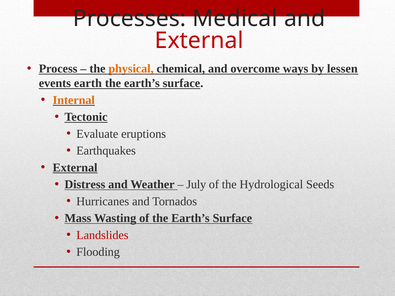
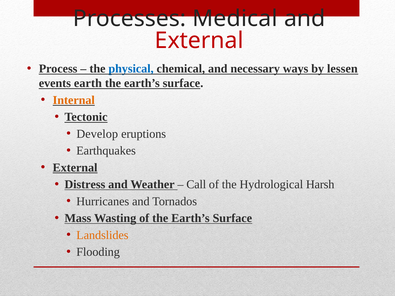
physical colour: orange -> blue
overcome: overcome -> necessary
Evaluate: Evaluate -> Develop
July: July -> Call
Seeds: Seeds -> Harsh
Landslides colour: red -> orange
